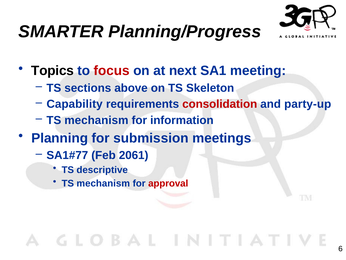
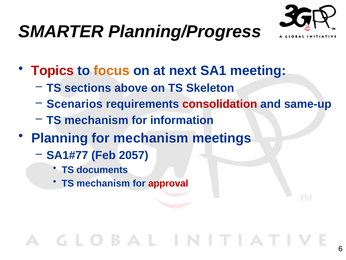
Topics colour: black -> red
focus colour: red -> orange
Capability: Capability -> Scenarios
party-up: party-up -> same-up
for submission: submission -> mechanism
2061: 2061 -> 2057
descriptive: descriptive -> documents
